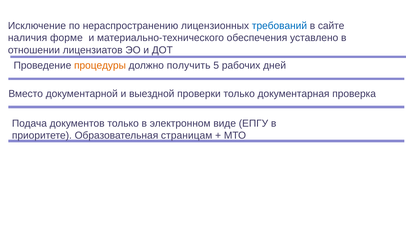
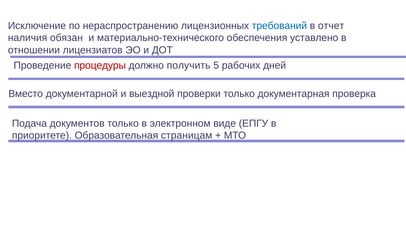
сайте: сайте -> отчет
форме: форме -> обязан
процедуры colour: orange -> red
